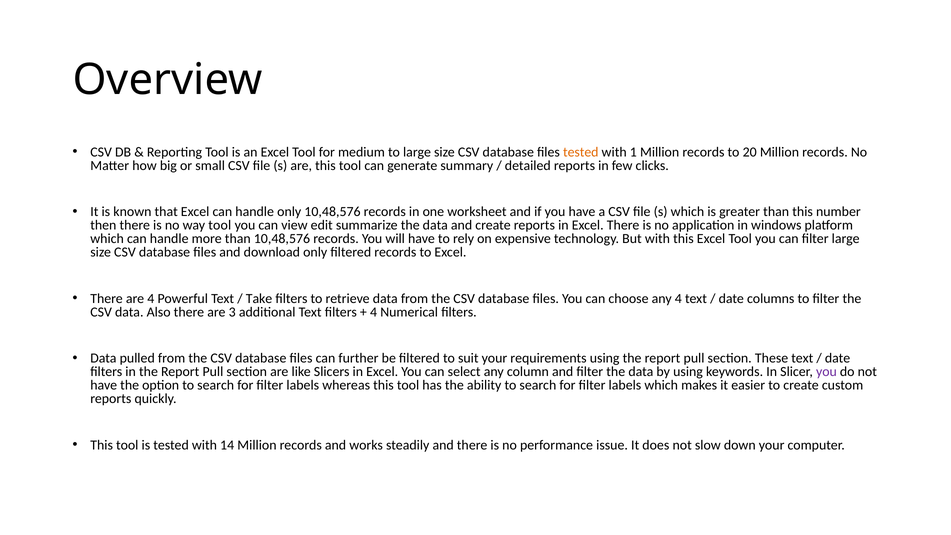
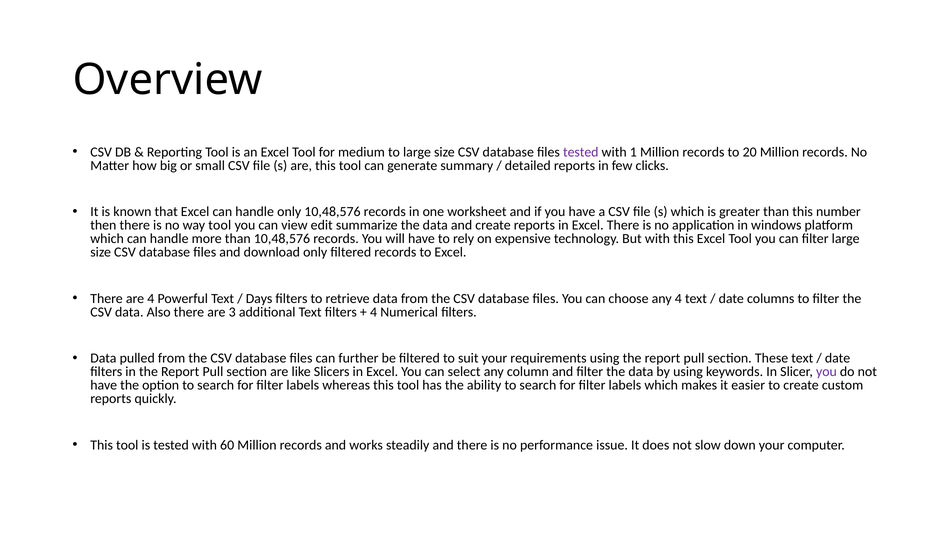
tested at (581, 152) colour: orange -> purple
Take: Take -> Days
14: 14 -> 60
